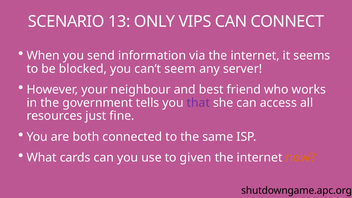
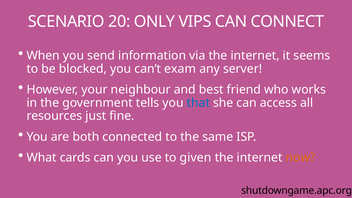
13: 13 -> 20
seem: seem -> exam
that colour: purple -> blue
